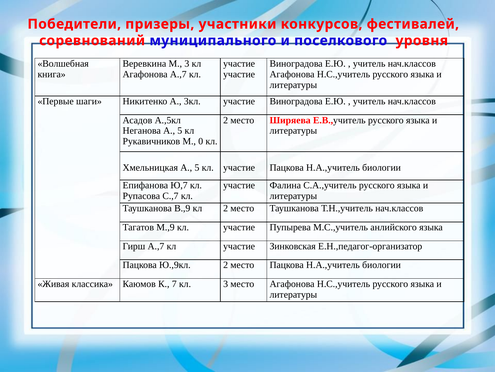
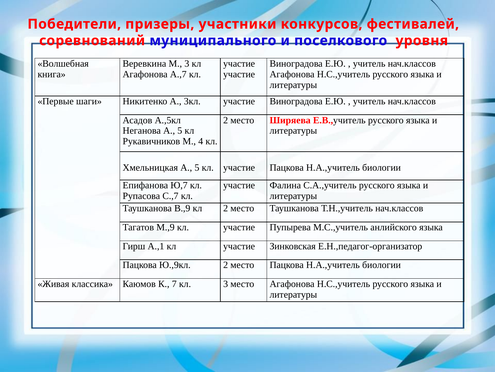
0: 0 -> 4
Гирш А.,7: А.,7 -> А.,1
